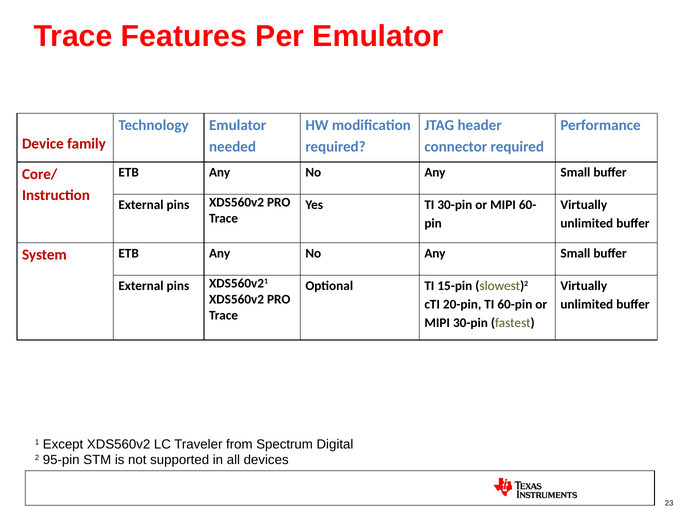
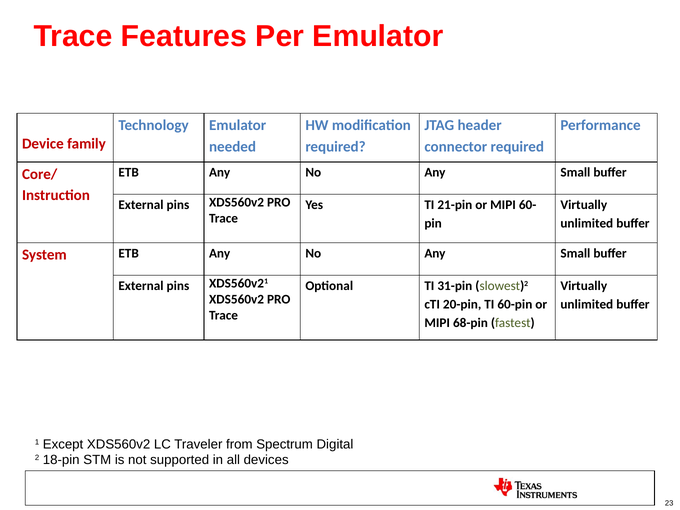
TI 30-pin: 30-pin -> 21-pin
15-pin: 15-pin -> 31-pin
MIPI 30-pin: 30-pin -> 68-pin
95-pin: 95-pin -> 18-pin
